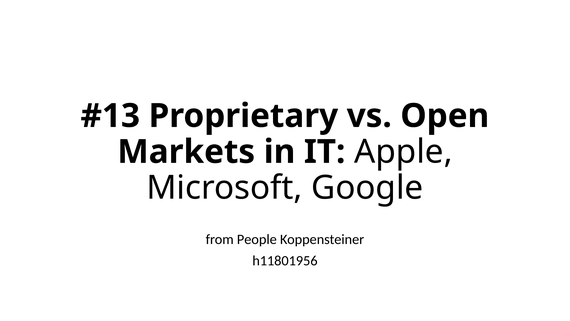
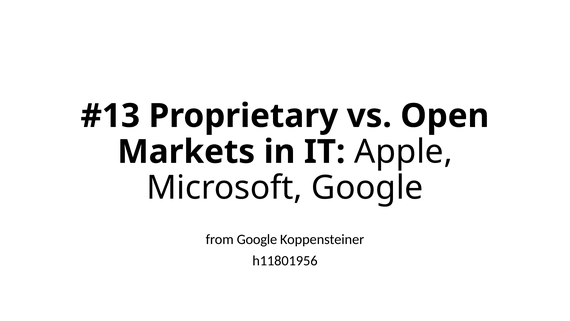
from People: People -> Google
